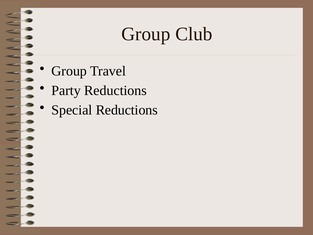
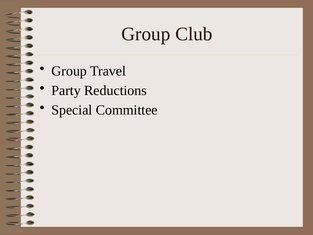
Special Reductions: Reductions -> Committee
